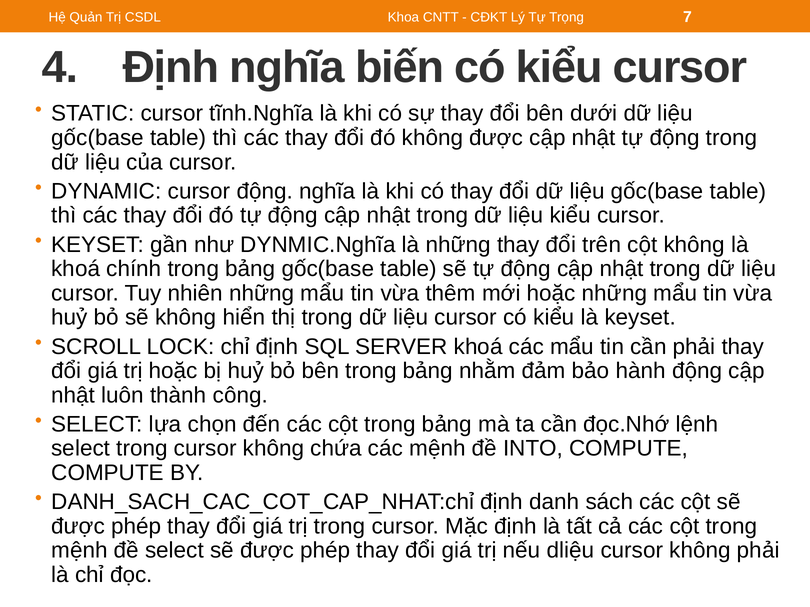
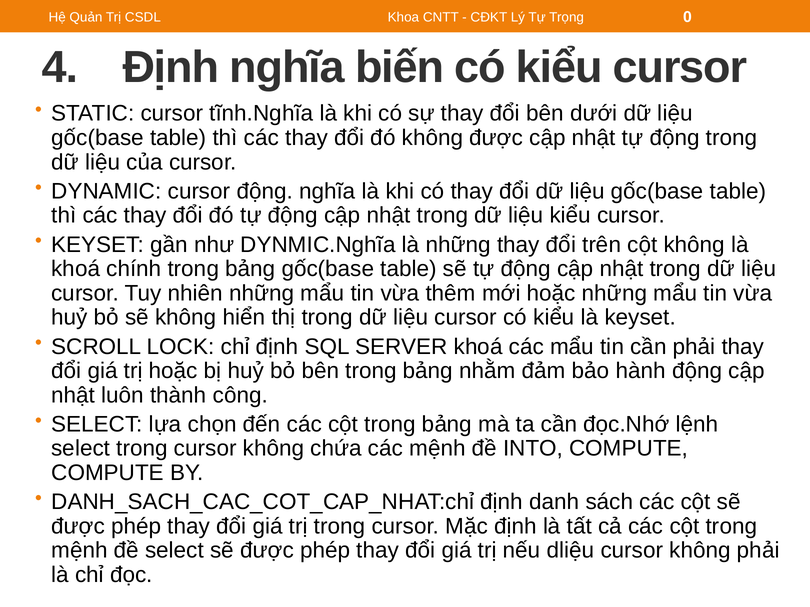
7: 7 -> 0
